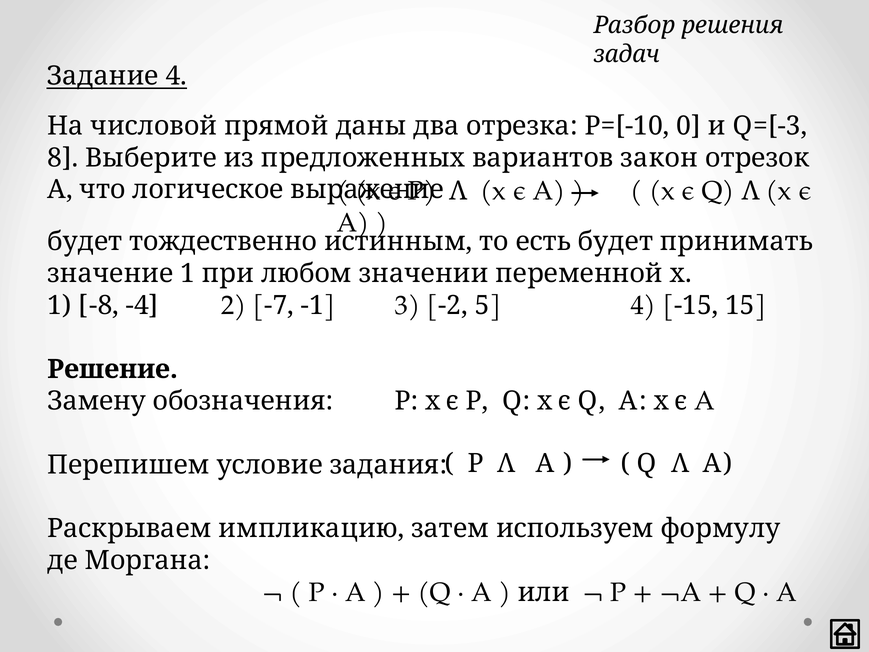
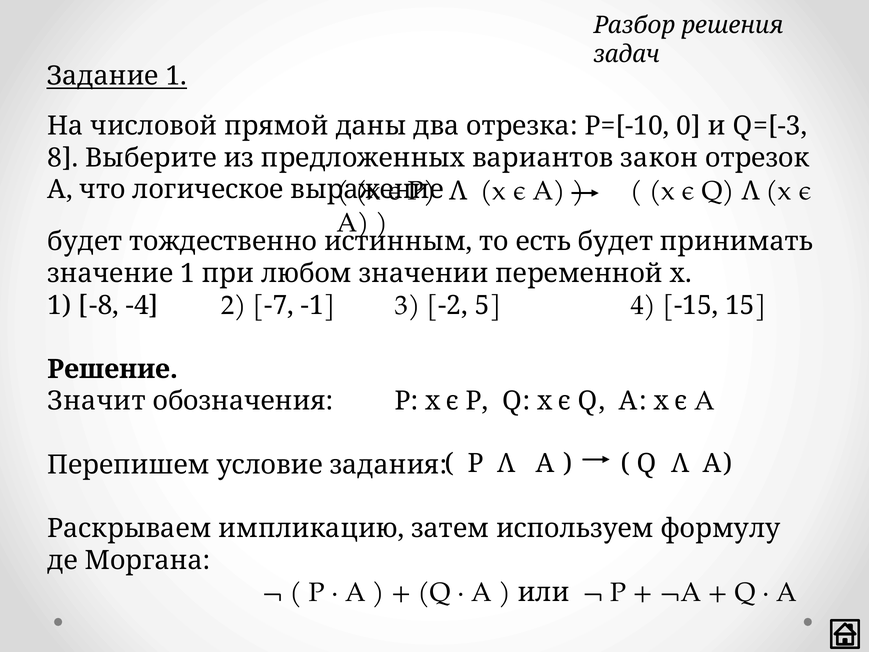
Задание 4: 4 -> 1
Замену: Замену -> Значит
